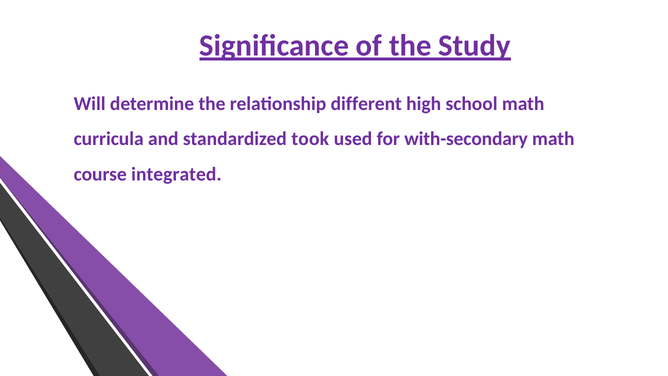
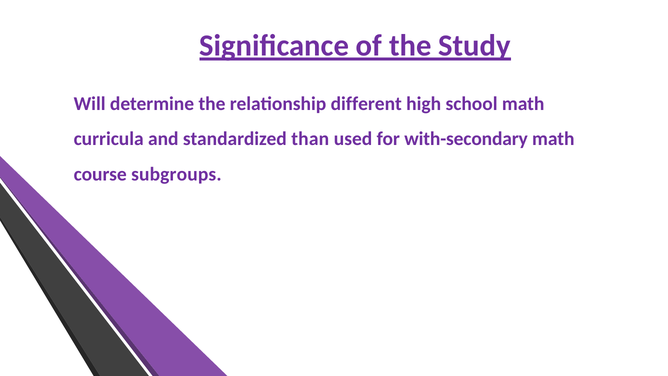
took: took -> than
integrated: integrated -> subgroups
